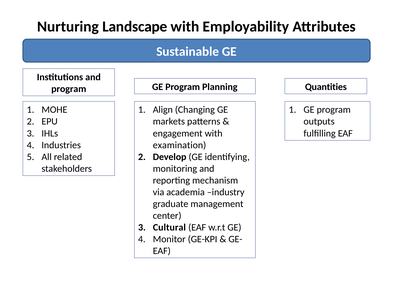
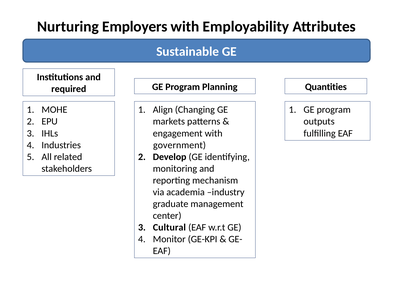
Landscape: Landscape -> Employers
program at (69, 89): program -> required
examination: examination -> government
